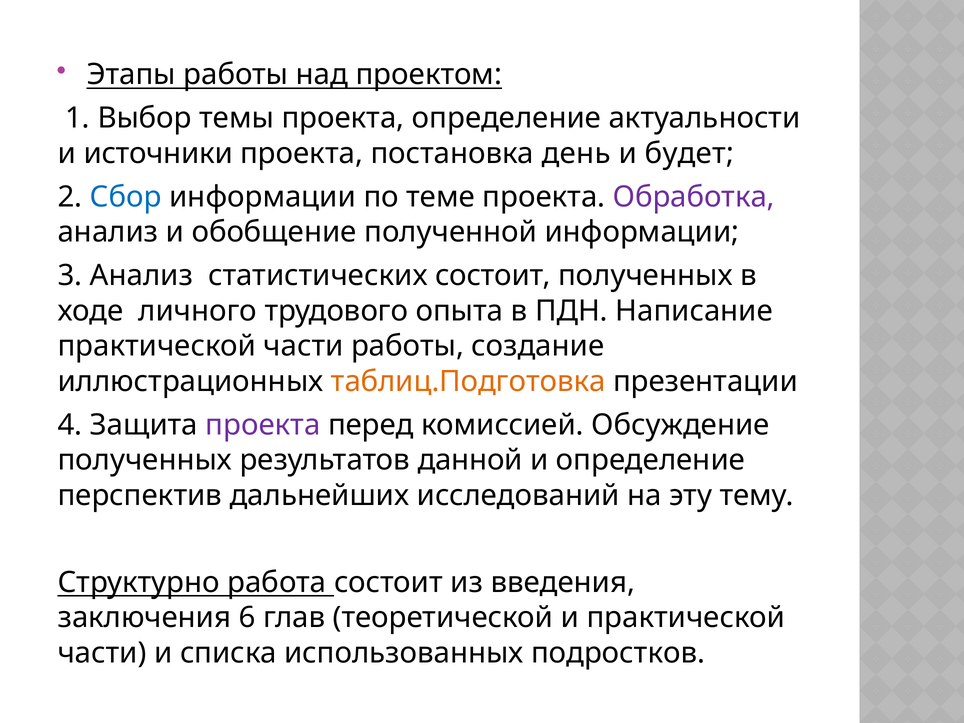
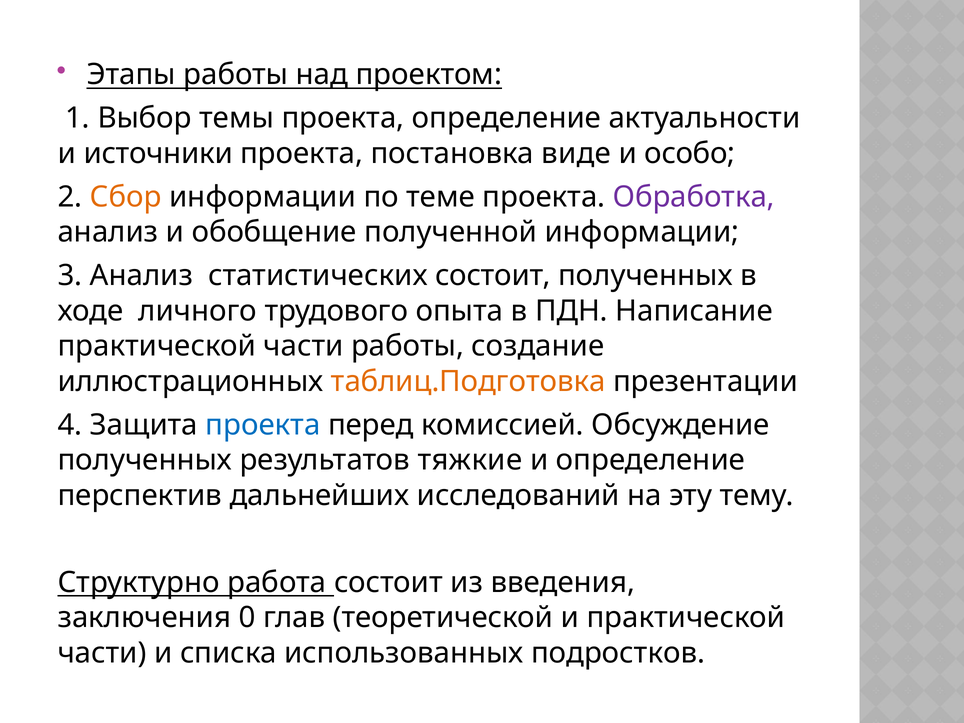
день: день -> виде
будет: будет -> особо
Сбор colour: blue -> orange
проекта at (263, 425) colour: purple -> blue
данной: данной -> тяжкие
6: 6 -> 0
